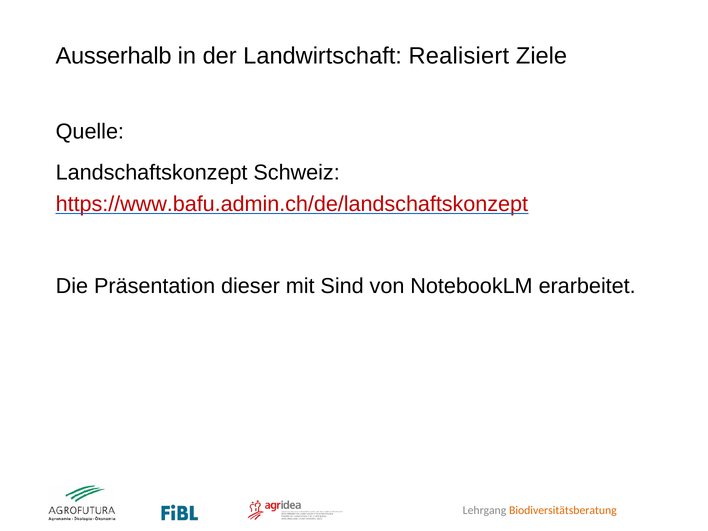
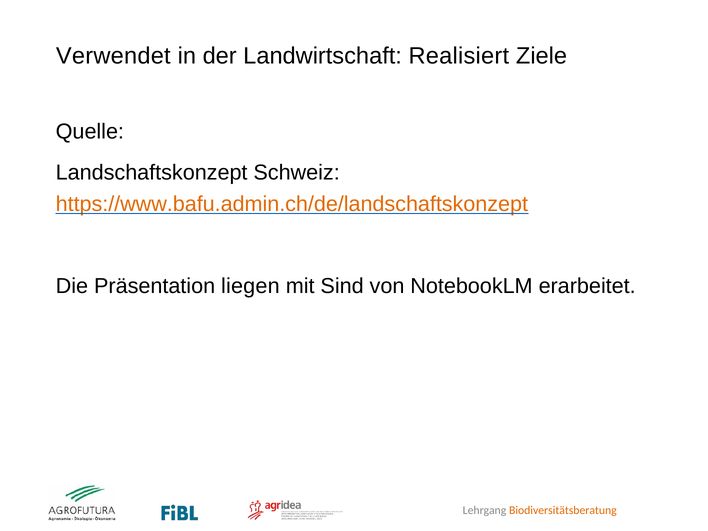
Ausserhalb: Ausserhalb -> Verwendet
https://www.bafu.admin.ch/de/landschaftskonzept colour: red -> orange
dieser: dieser -> liegen
